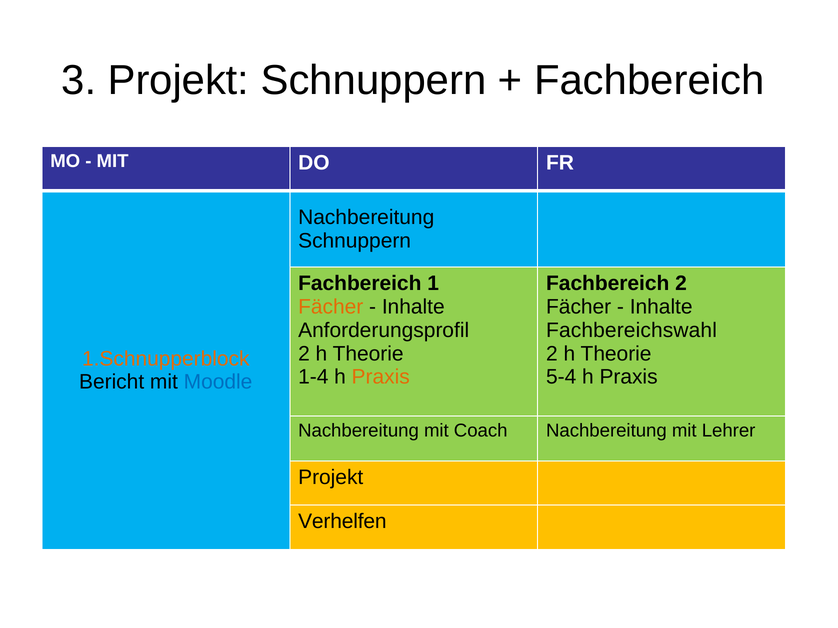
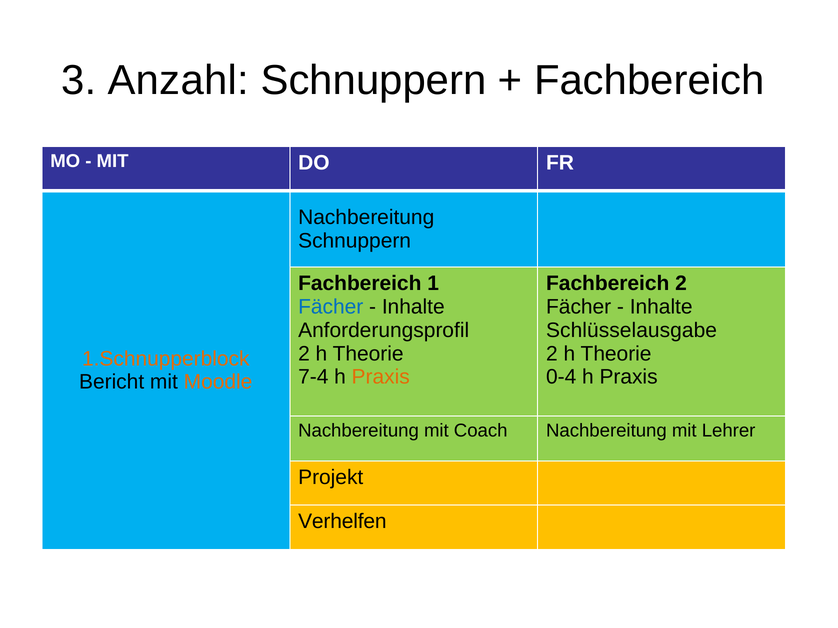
3 Projekt: Projekt -> Anzahl
Fächer at (331, 307) colour: orange -> blue
Fachbereichswahl: Fachbereichswahl -> Schlüsselausgabe
1-4: 1-4 -> 7-4
5-4: 5-4 -> 0-4
Moodle colour: blue -> orange
